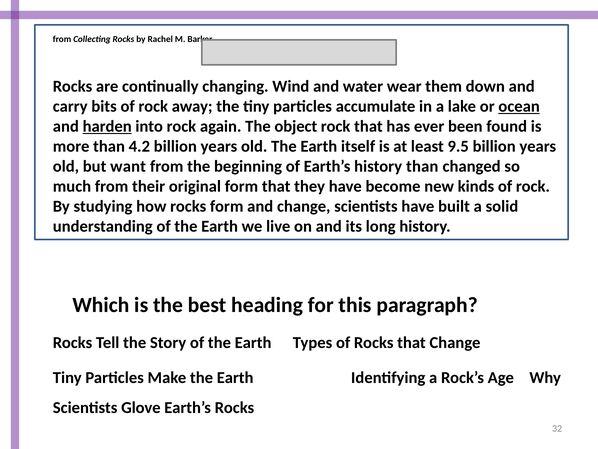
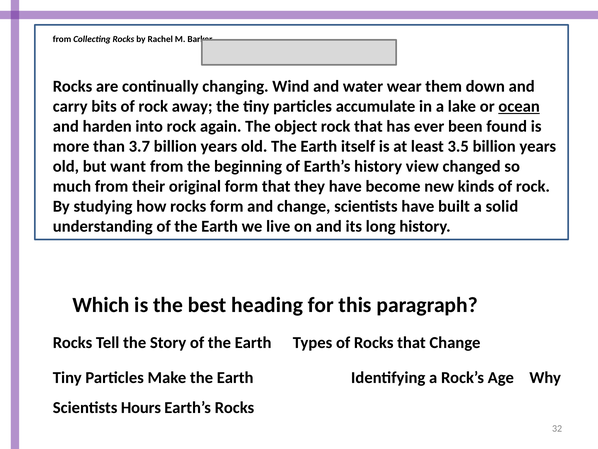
harden underline: present -> none
4.2: 4.2 -> 3.7
9.5: 9.5 -> 3.5
history than: than -> view
Glove: Glove -> Hours
